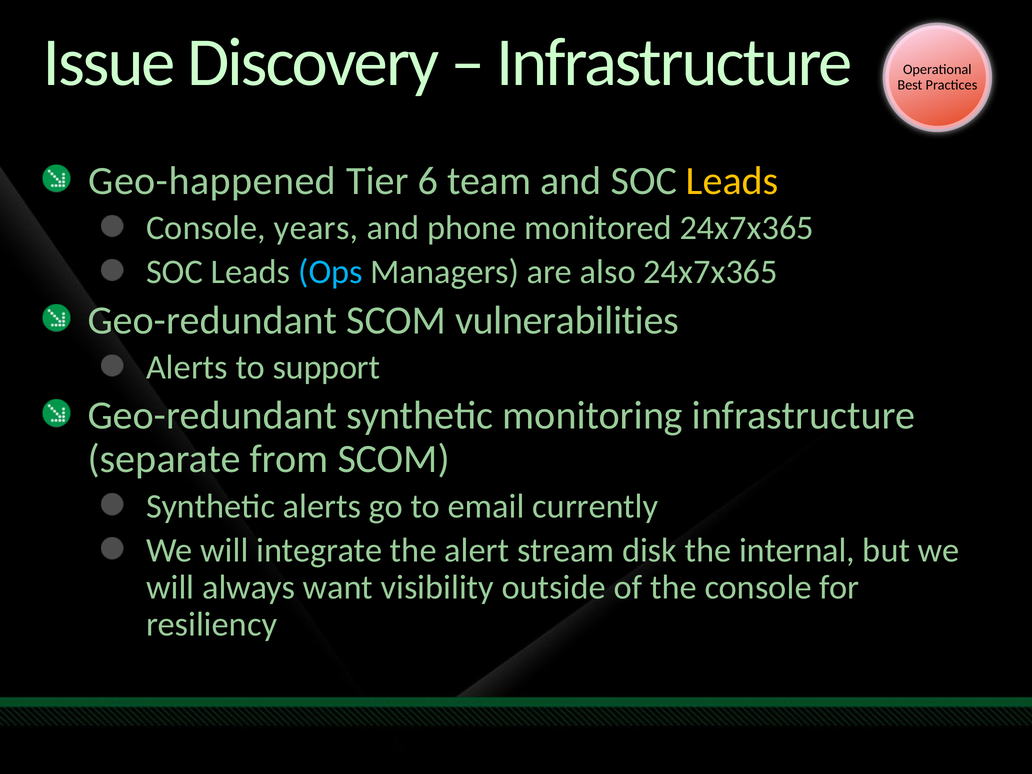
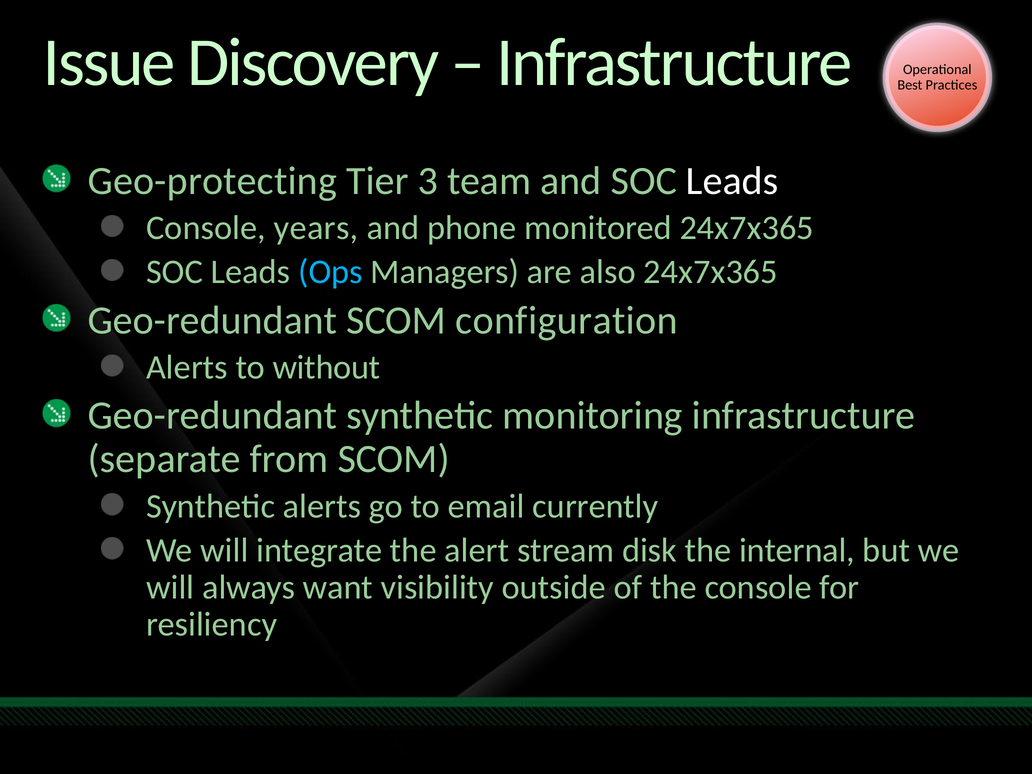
Geo-happened: Geo-happened -> Geo-protecting
6: 6 -> 3
Leads at (732, 181) colour: yellow -> white
vulnerabilities: vulnerabilities -> configuration
support: support -> without
